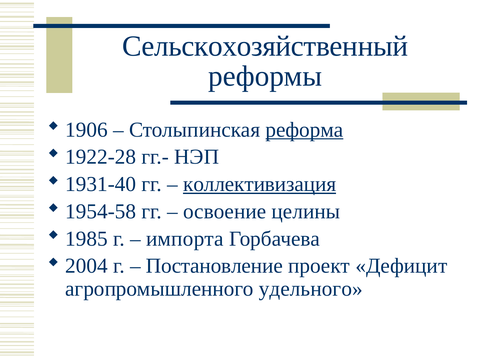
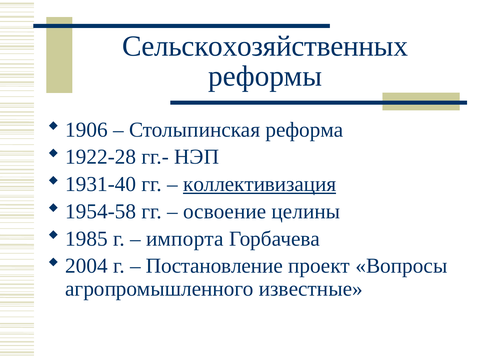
Сельскохозяйственный: Сельскохозяйственный -> Сельскохозяйственных
реформа underline: present -> none
Дефицит: Дефицит -> Вопросы
удельного: удельного -> известные
